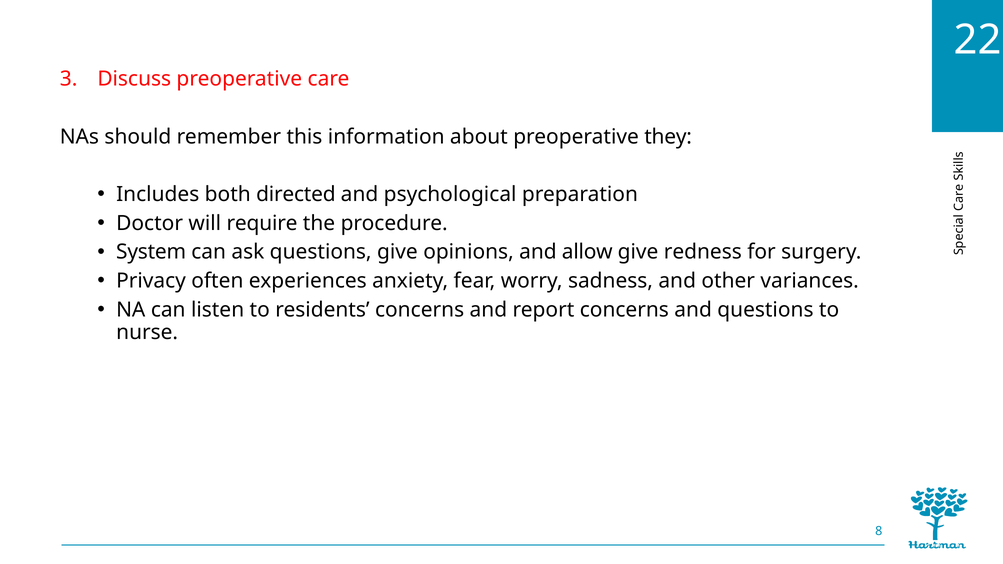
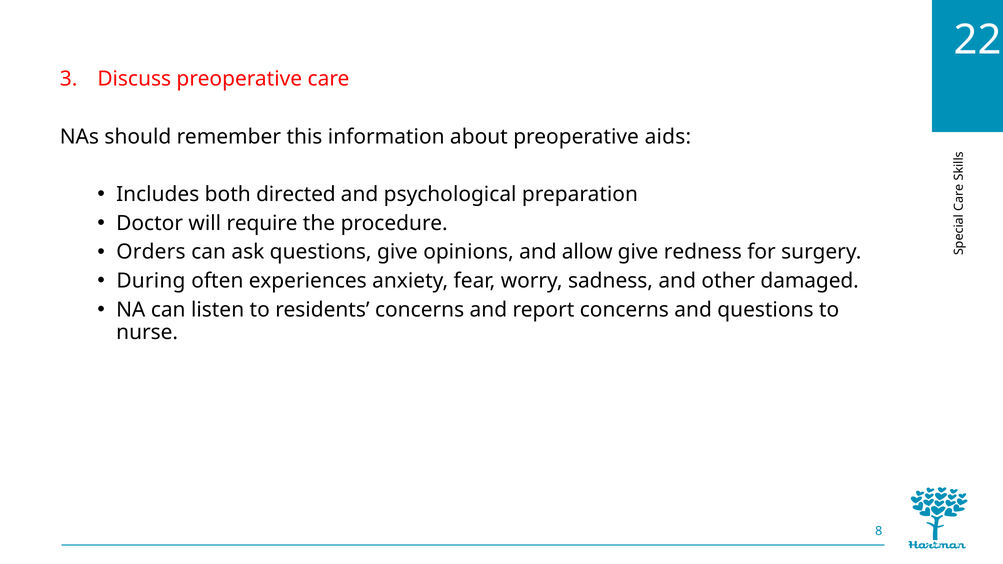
they: they -> aids
System: System -> Orders
Privacy: Privacy -> During
variances: variances -> damaged
